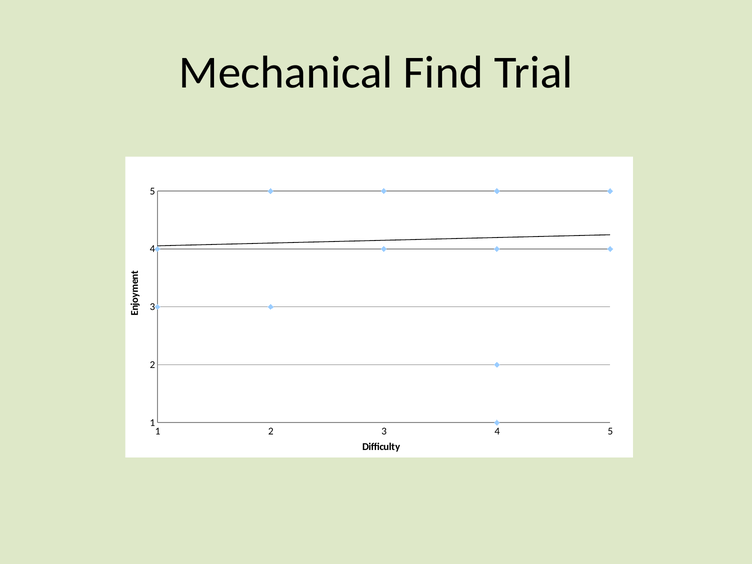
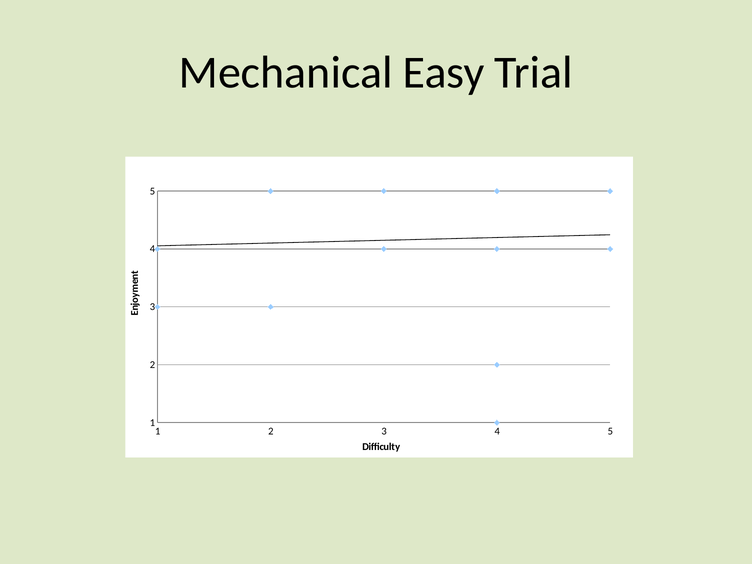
Find: Find -> Easy
